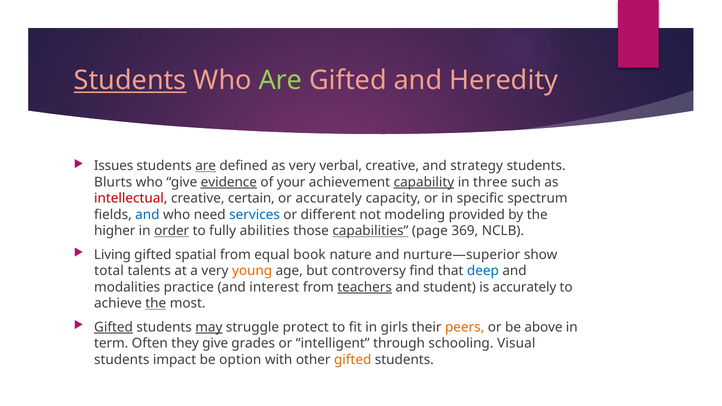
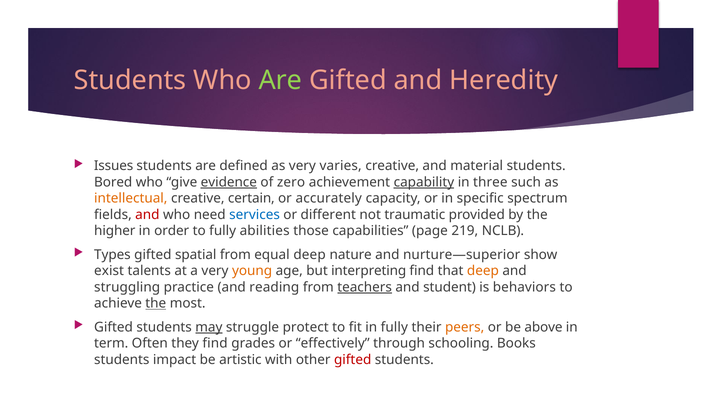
Students at (130, 80) underline: present -> none
are at (206, 166) underline: present -> none
verbal: verbal -> varies
strategy: strategy -> material
Blurts: Blurts -> Bored
your: your -> zero
intellectual colour: red -> orange
and at (147, 215) colour: blue -> red
modeling: modeling -> traumatic
order underline: present -> none
capabilities underline: present -> none
369: 369 -> 219
Living: Living -> Types
equal book: book -> deep
total: total -> exist
controversy: controversy -> interpreting
deep at (483, 271) colour: blue -> orange
modalities: modalities -> struggling
interest: interest -> reading
is accurately: accurately -> behaviors
Gifted at (114, 327) underline: present -> none
in girls: girls -> fully
they give: give -> find
intelligent: intelligent -> effectively
Visual: Visual -> Books
option: option -> artistic
gifted at (353, 360) colour: orange -> red
